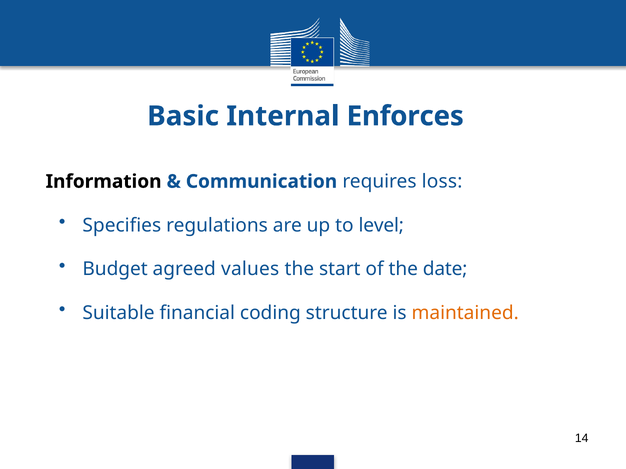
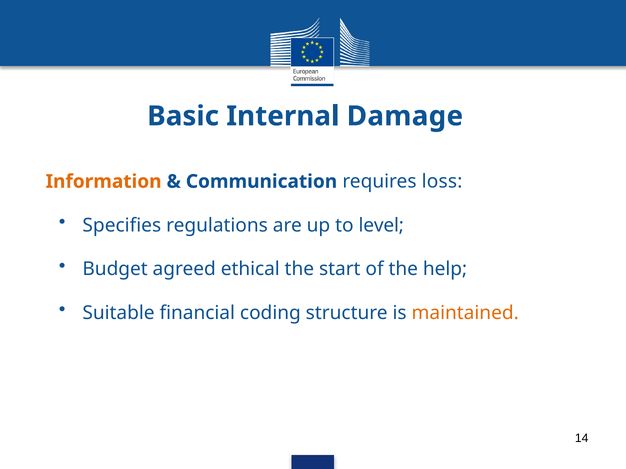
Enforces: Enforces -> Damage
Information colour: black -> orange
values: values -> ethical
date: date -> help
